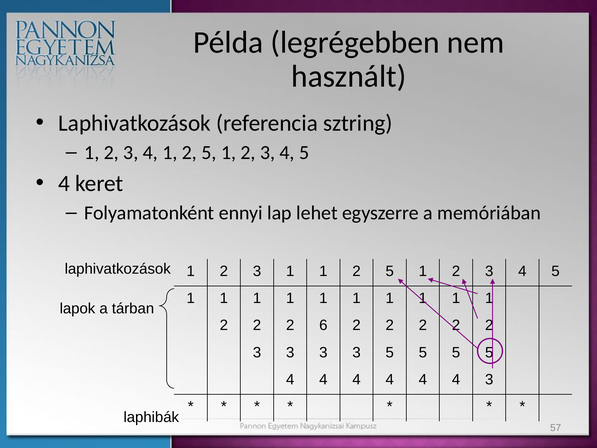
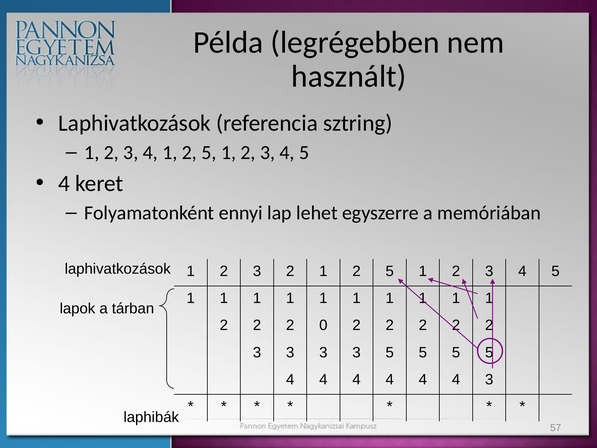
3 1: 1 -> 2
6: 6 -> 0
